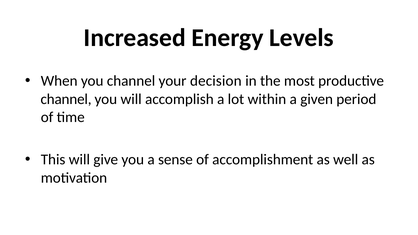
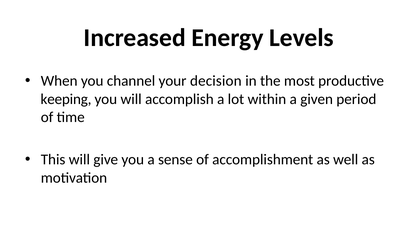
channel at (66, 99): channel -> keeping
